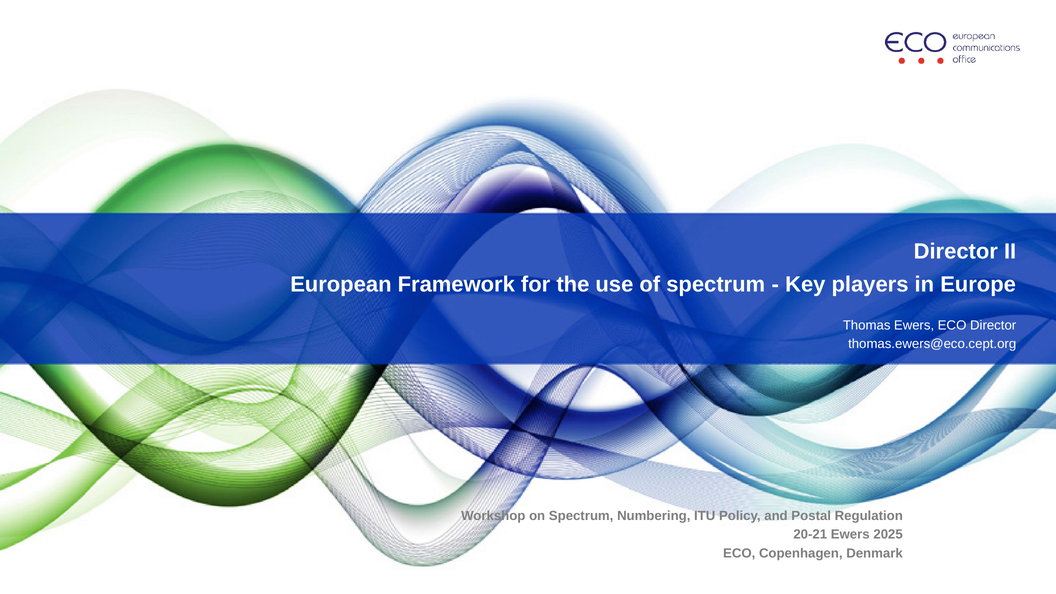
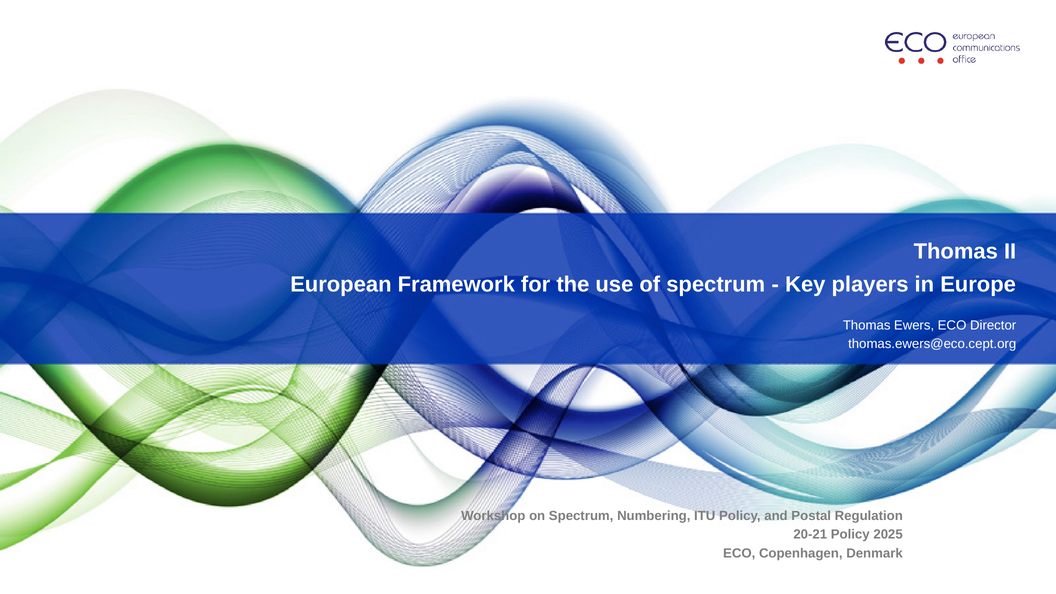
Director at (956, 251): Director -> Thomas
20-21 Ewers: Ewers -> Policy
